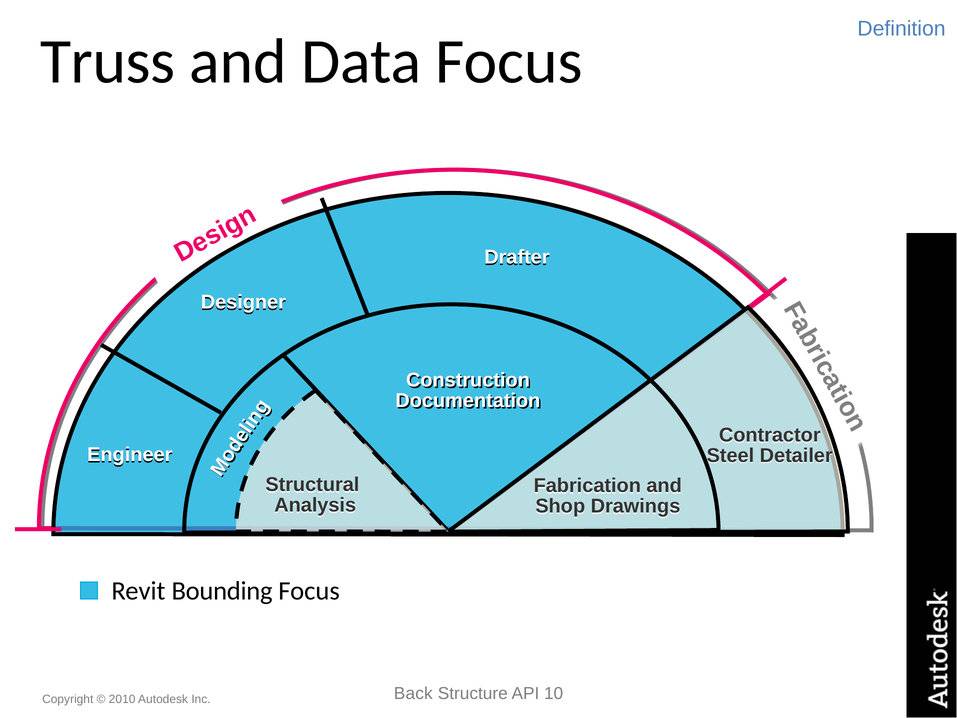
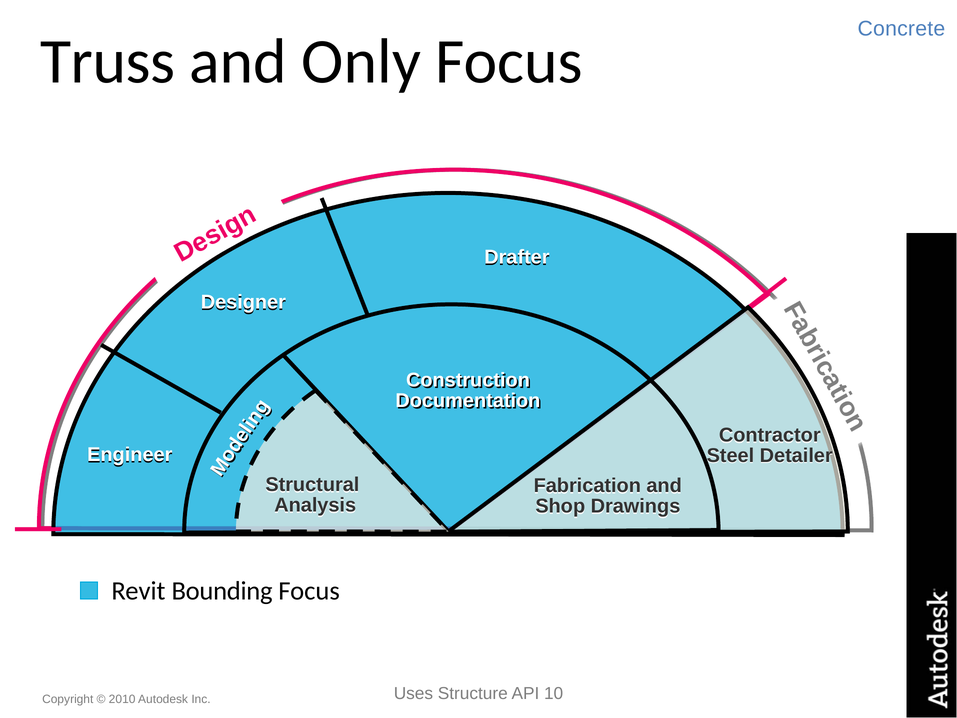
Definition: Definition -> Concrete
Data: Data -> Only
Back: Back -> Uses
